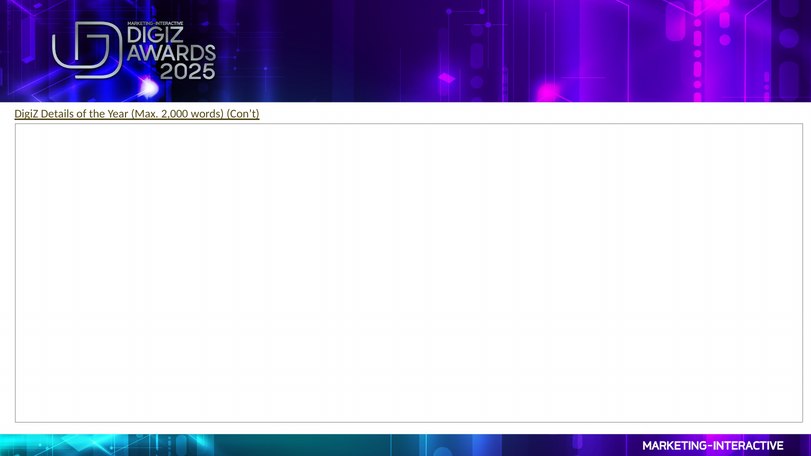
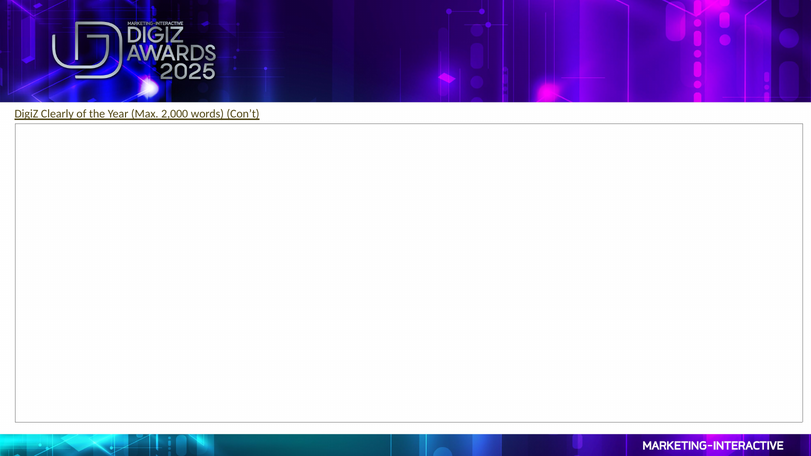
Details: Details -> Clearly
